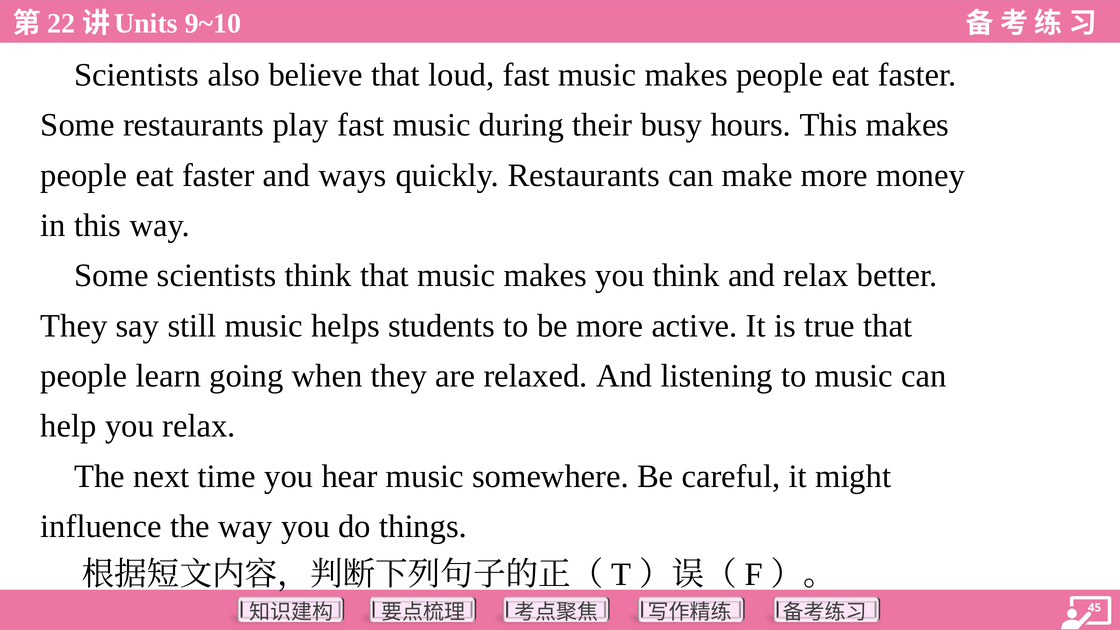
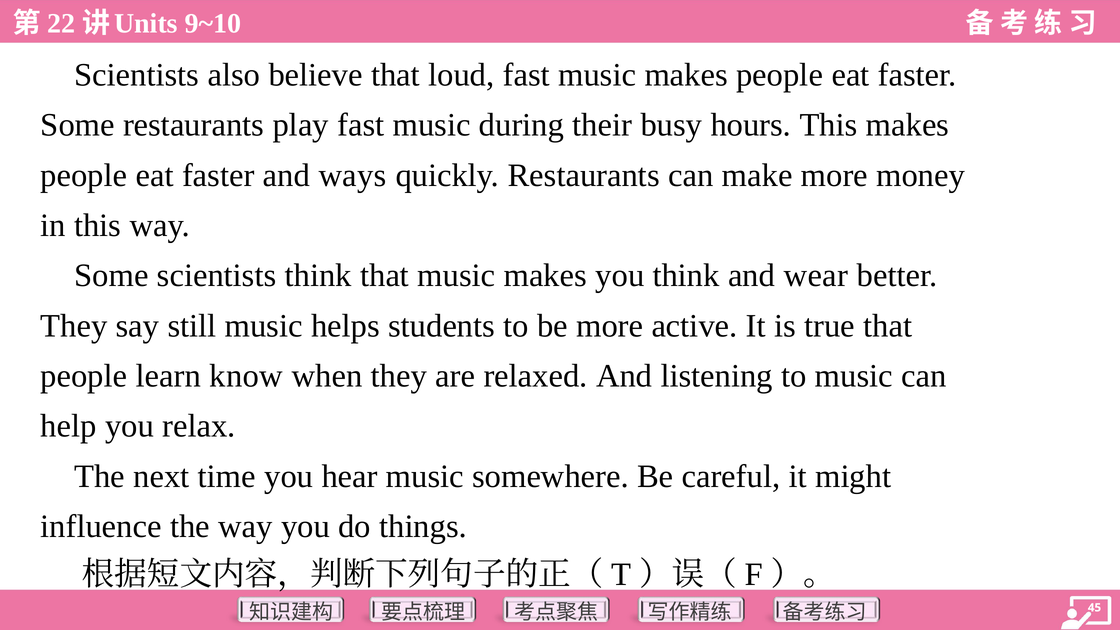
and relax: relax -> wear
going: going -> know
